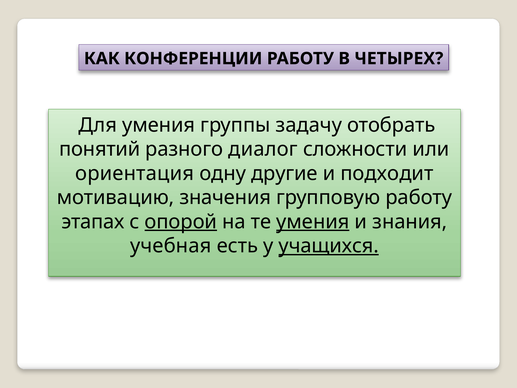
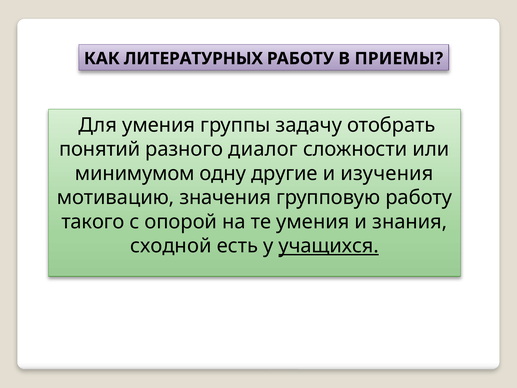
КОНФЕРЕНЦИИ: КОНФЕРЕНЦИИ -> ЛИТЕРАТУРНЫХ
ЧЕТЫРЕХ: ЧЕТЫРЕХ -> ПРИЕМЫ
ориентация: ориентация -> минимумом
подходит: подходит -> изучения
этапах: этапах -> такого
опорой underline: present -> none
умения at (313, 222) underline: present -> none
учебная: учебная -> сходной
